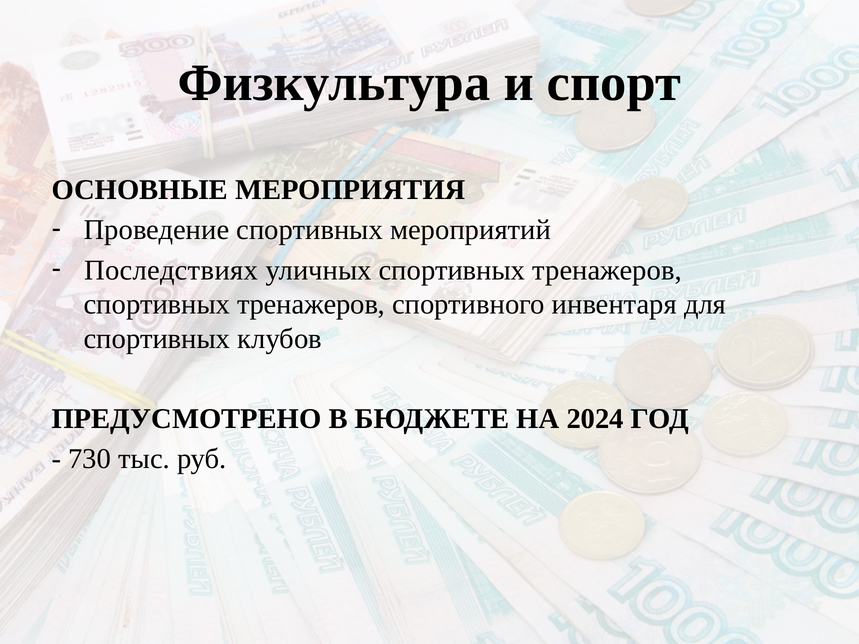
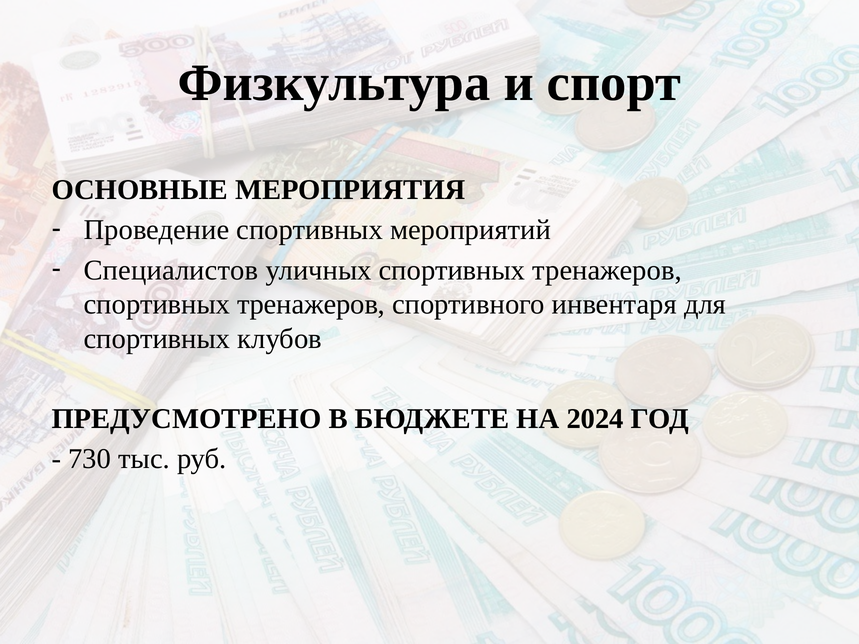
Последствиях: Последствиях -> Специалистов
